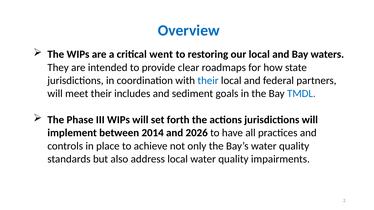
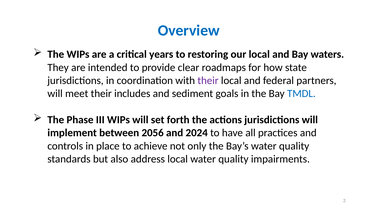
went: went -> years
their at (208, 81) colour: blue -> purple
2014: 2014 -> 2056
2026: 2026 -> 2024
